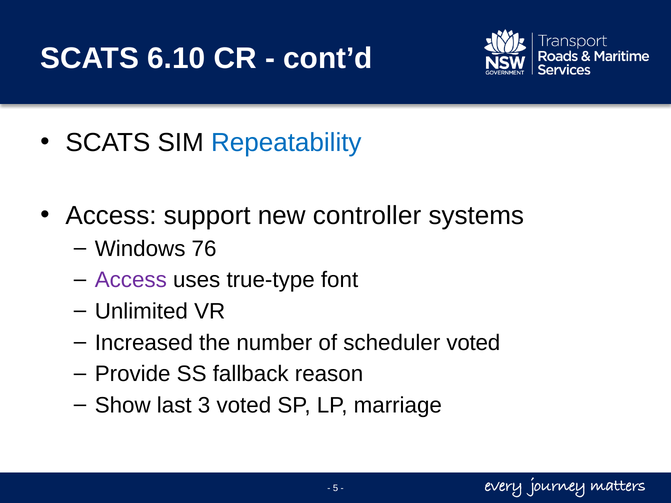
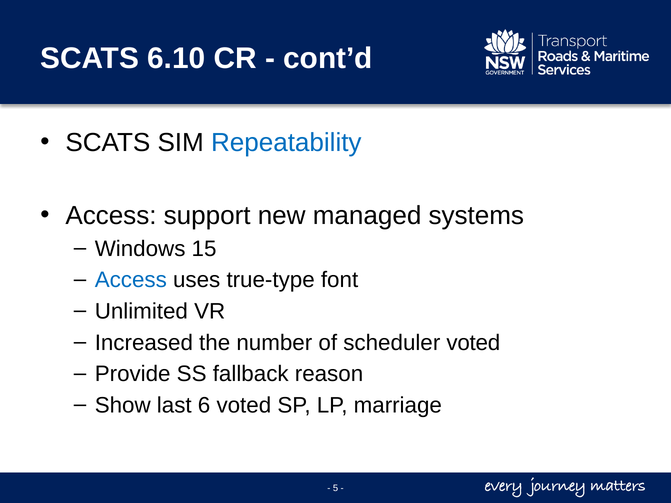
controller: controller -> managed
76: 76 -> 15
Access at (131, 280) colour: purple -> blue
3: 3 -> 6
